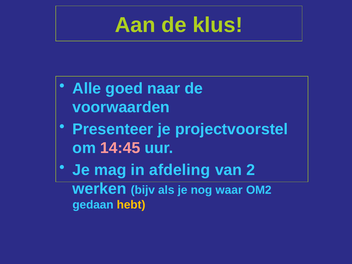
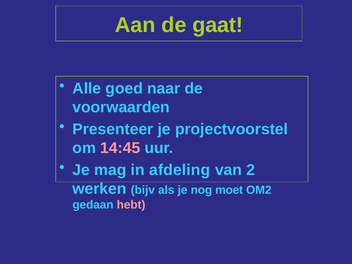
klus: klus -> gaat
waar: waar -> moet
hebt colour: yellow -> pink
